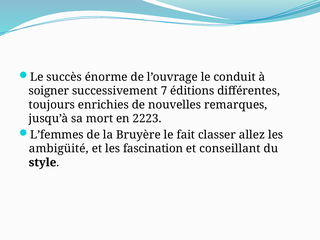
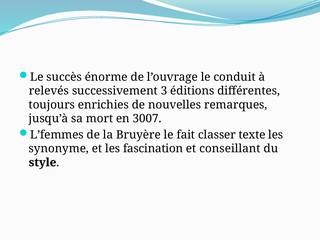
soigner: soigner -> relevés
7: 7 -> 3
2223: 2223 -> 3007
allez: allez -> texte
ambigüité: ambigüité -> synonyme
